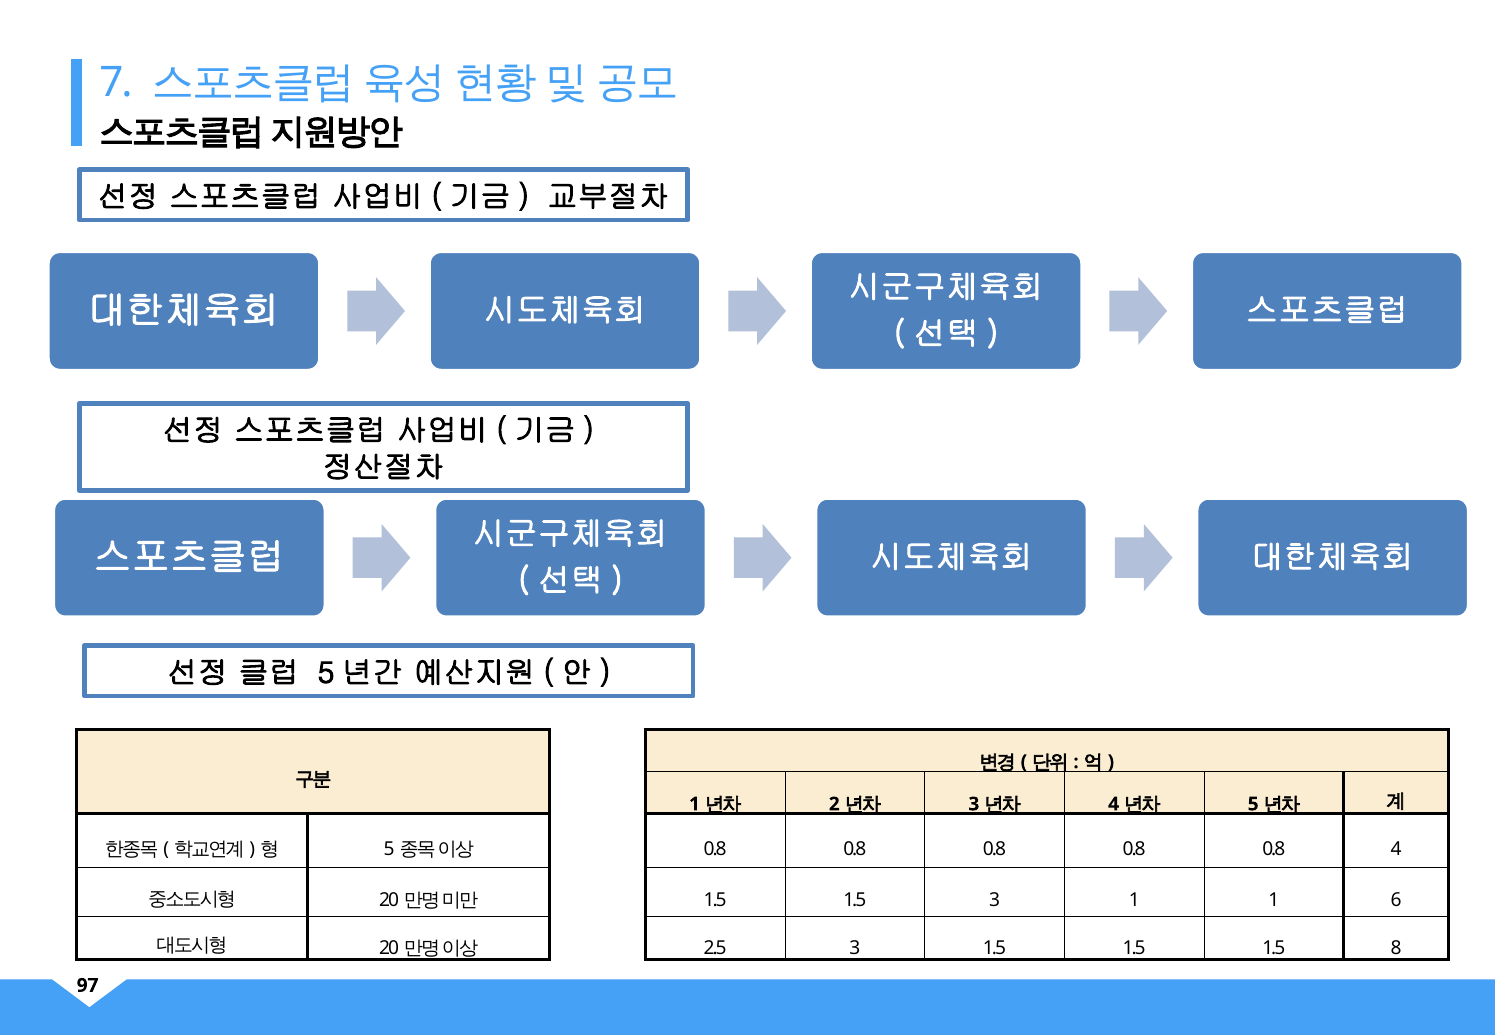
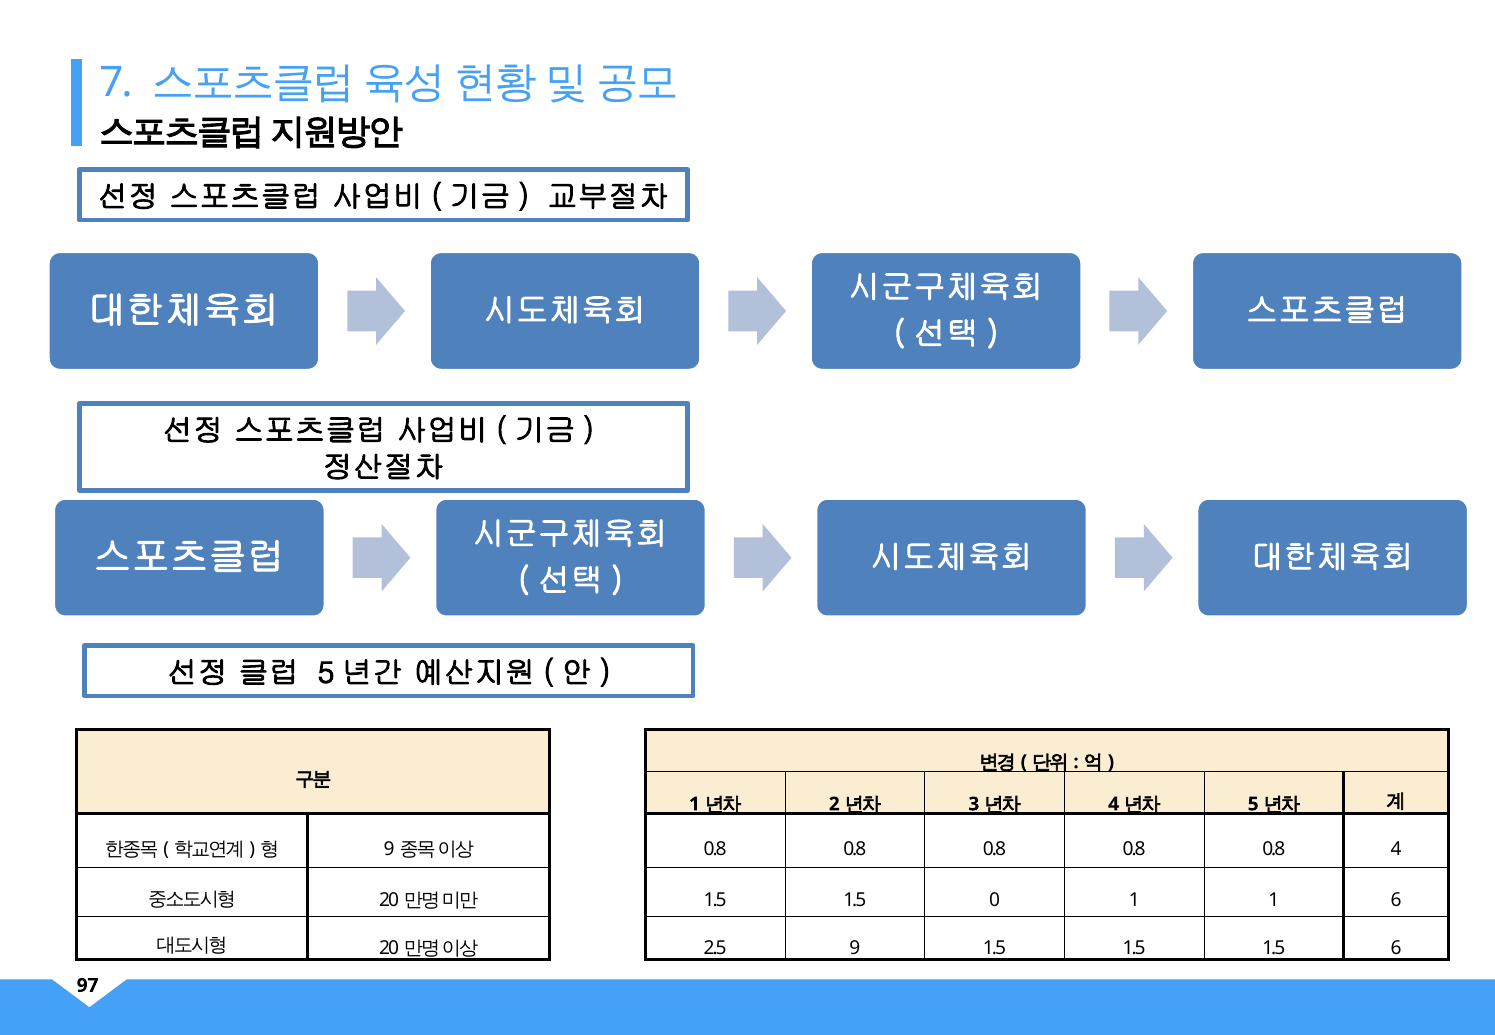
5 at (389, 849): 5 -> 9
1.5 3: 3 -> 0
2.5 3: 3 -> 9
1.5 8: 8 -> 6
